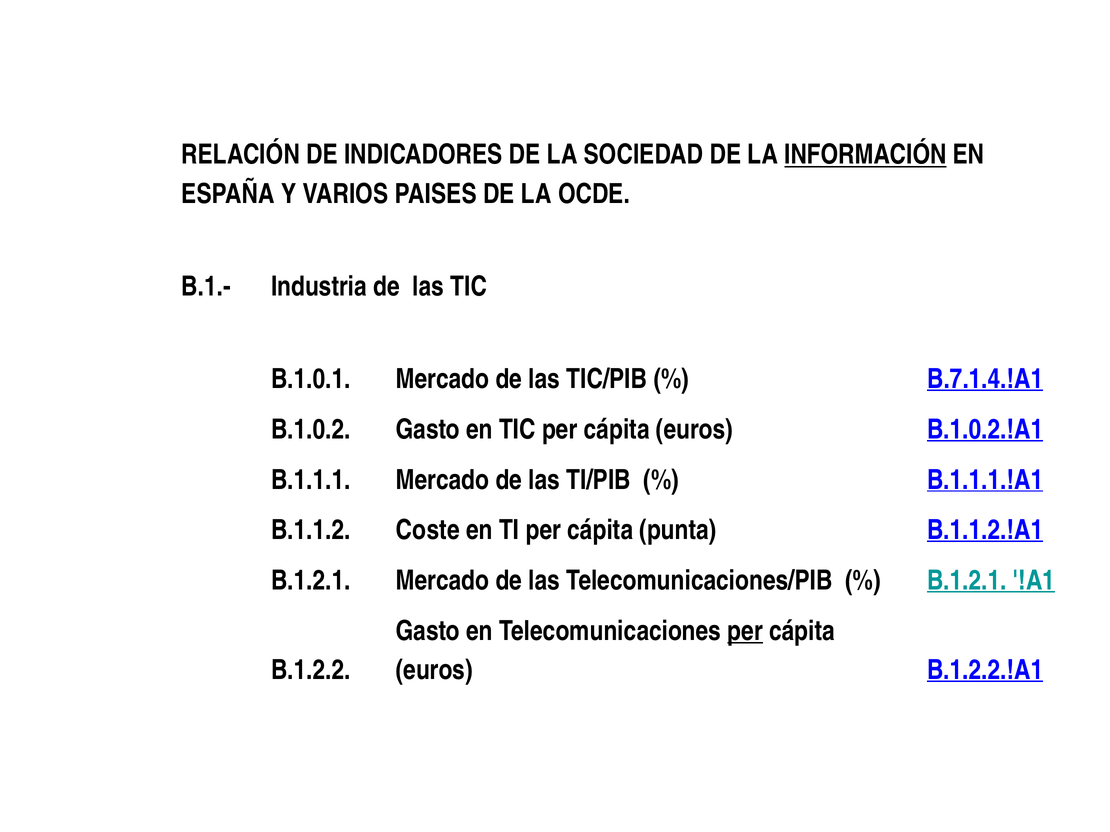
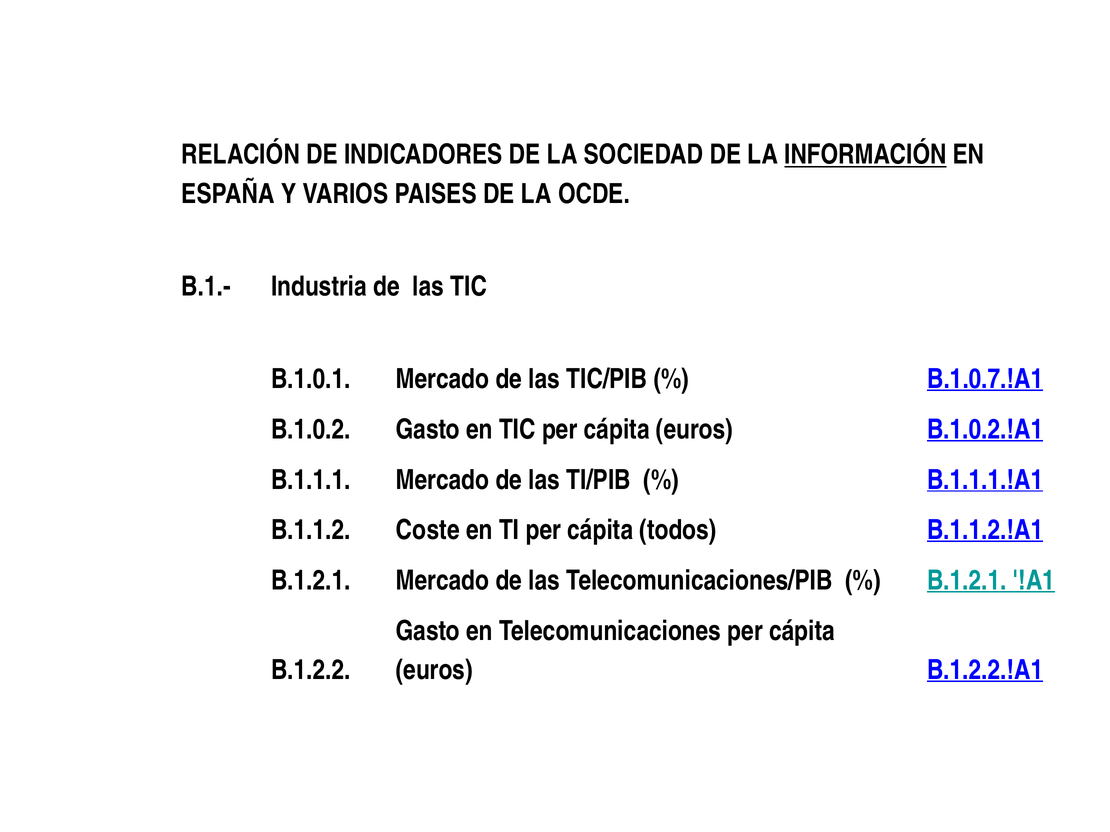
B.7.1.4.!A1: B.7.1.4.!A1 -> B.1.0.7.!A1
punta: punta -> todos
per at (745, 631) underline: present -> none
